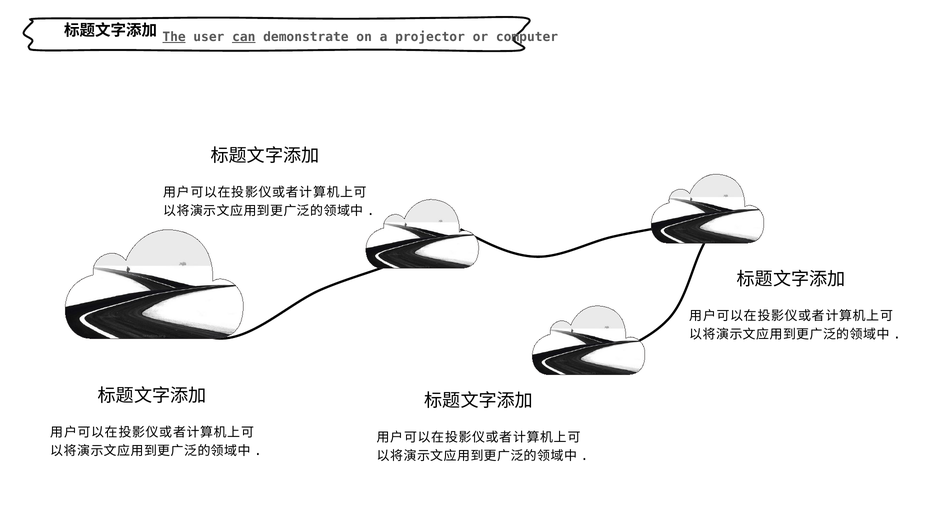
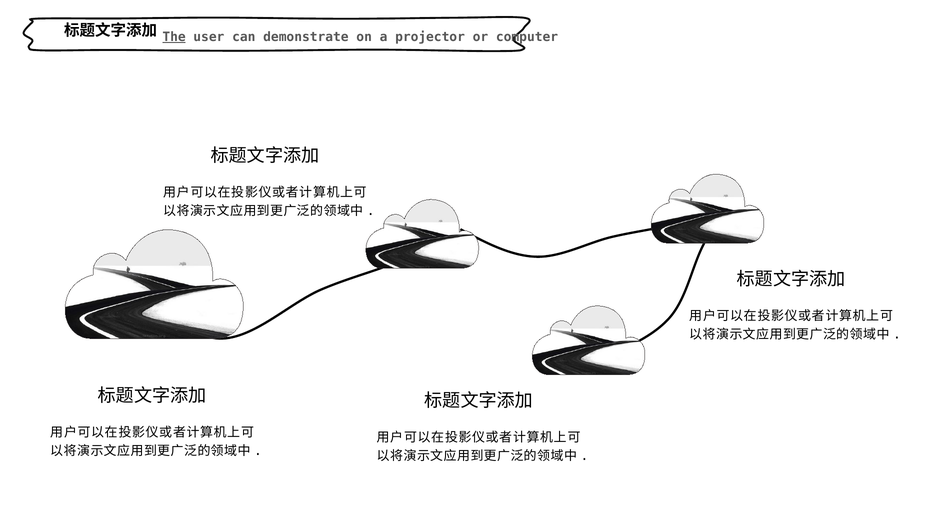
can underline: present -> none
